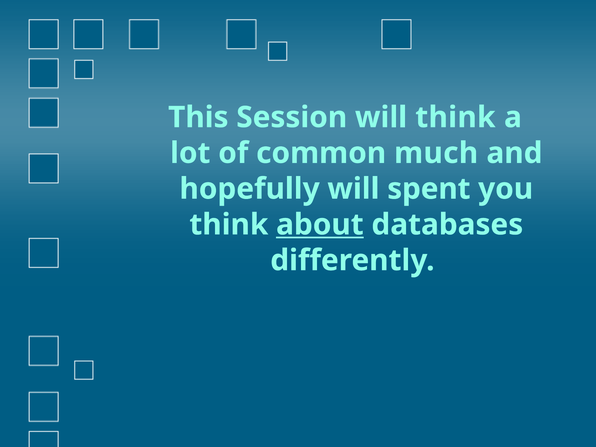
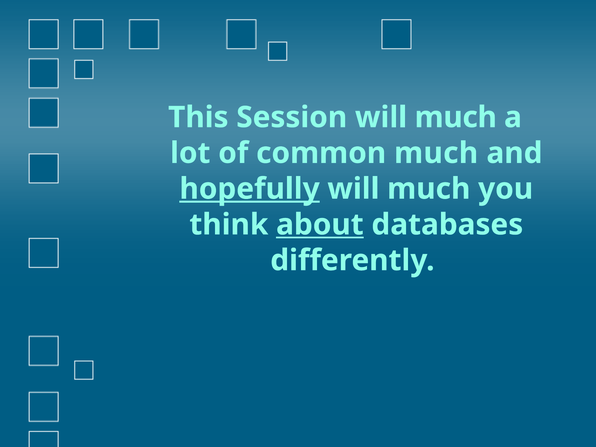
Session will think: think -> much
hopefully underline: none -> present
spent at (429, 189): spent -> much
